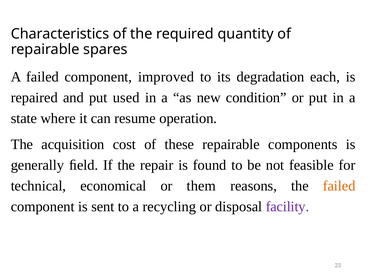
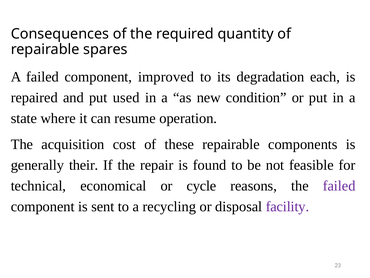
Characteristics: Characteristics -> Consequences
ﬁeld: ﬁeld -> their
them: them -> cycle
failed at (339, 186) colour: orange -> purple
